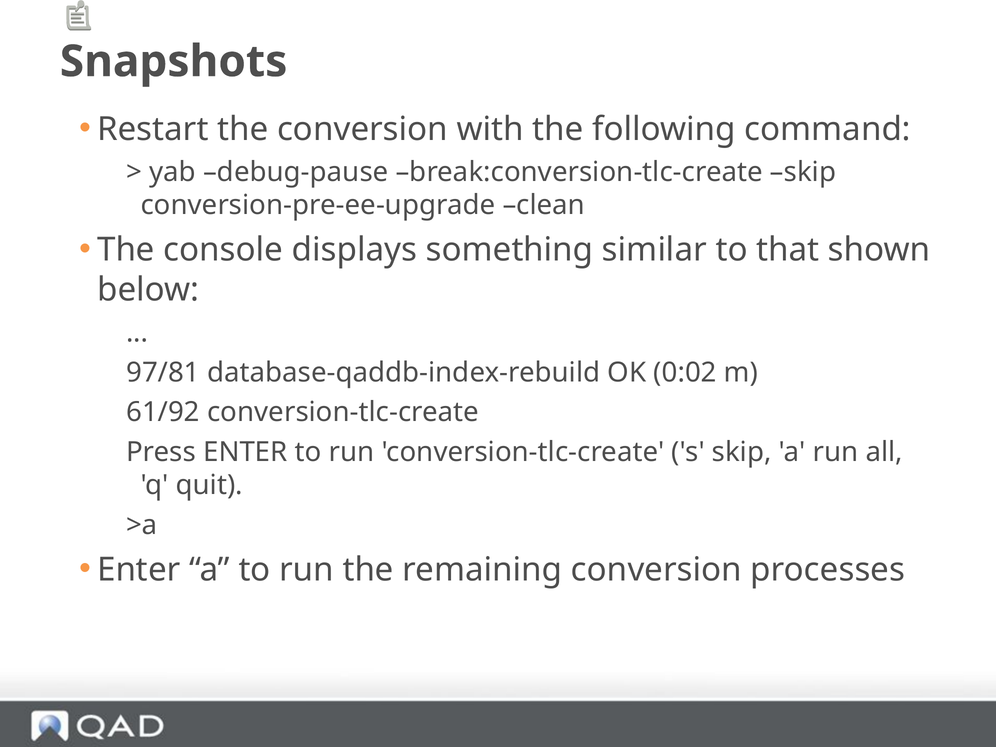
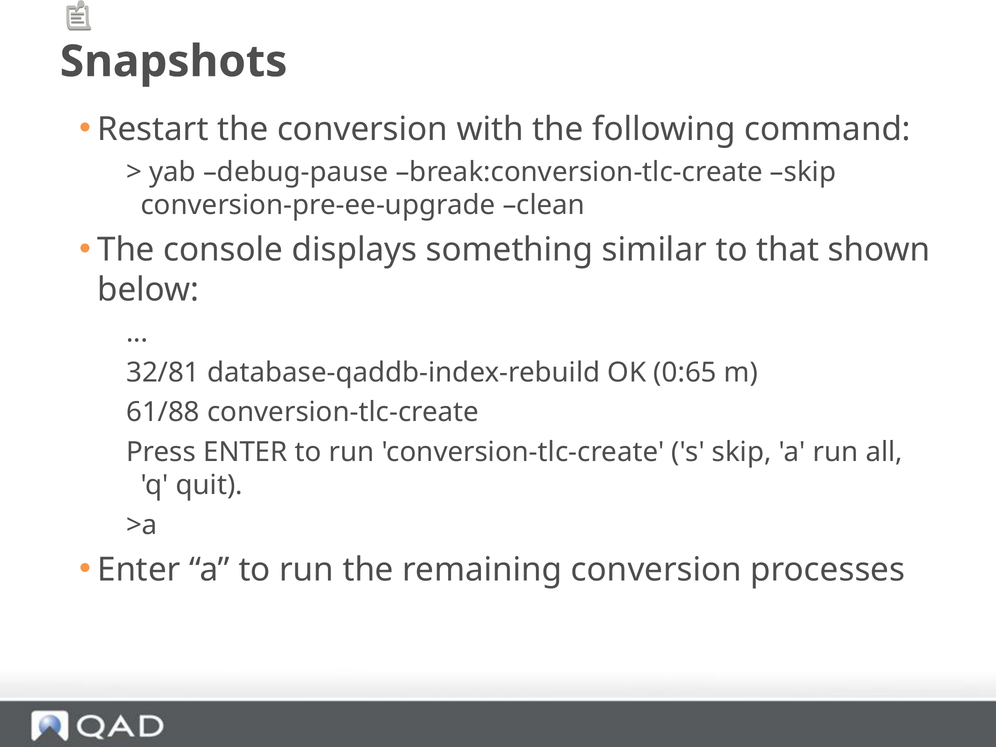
97/81: 97/81 -> 32/81
0:02: 0:02 -> 0:65
61/92: 61/92 -> 61/88
